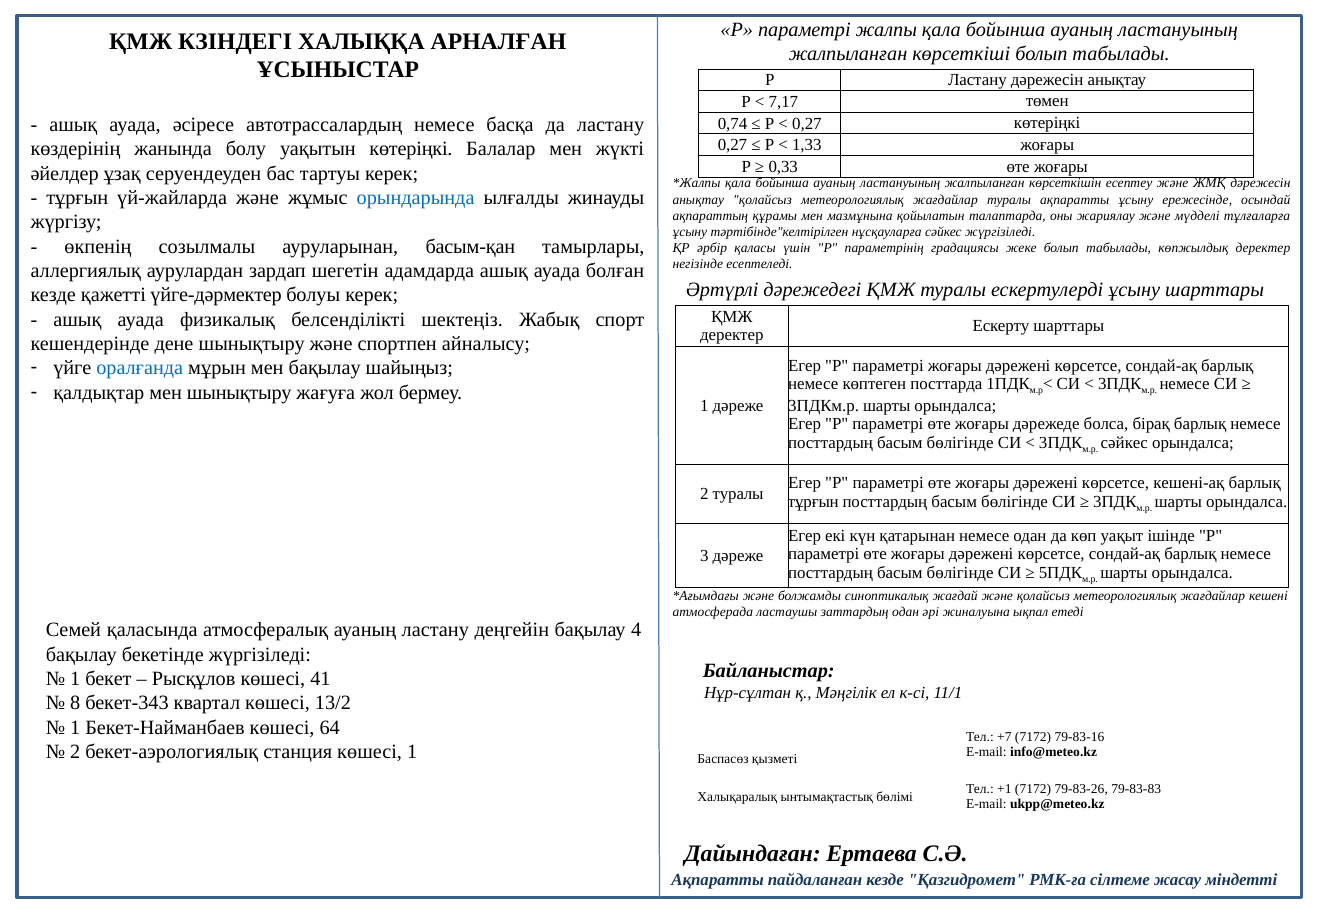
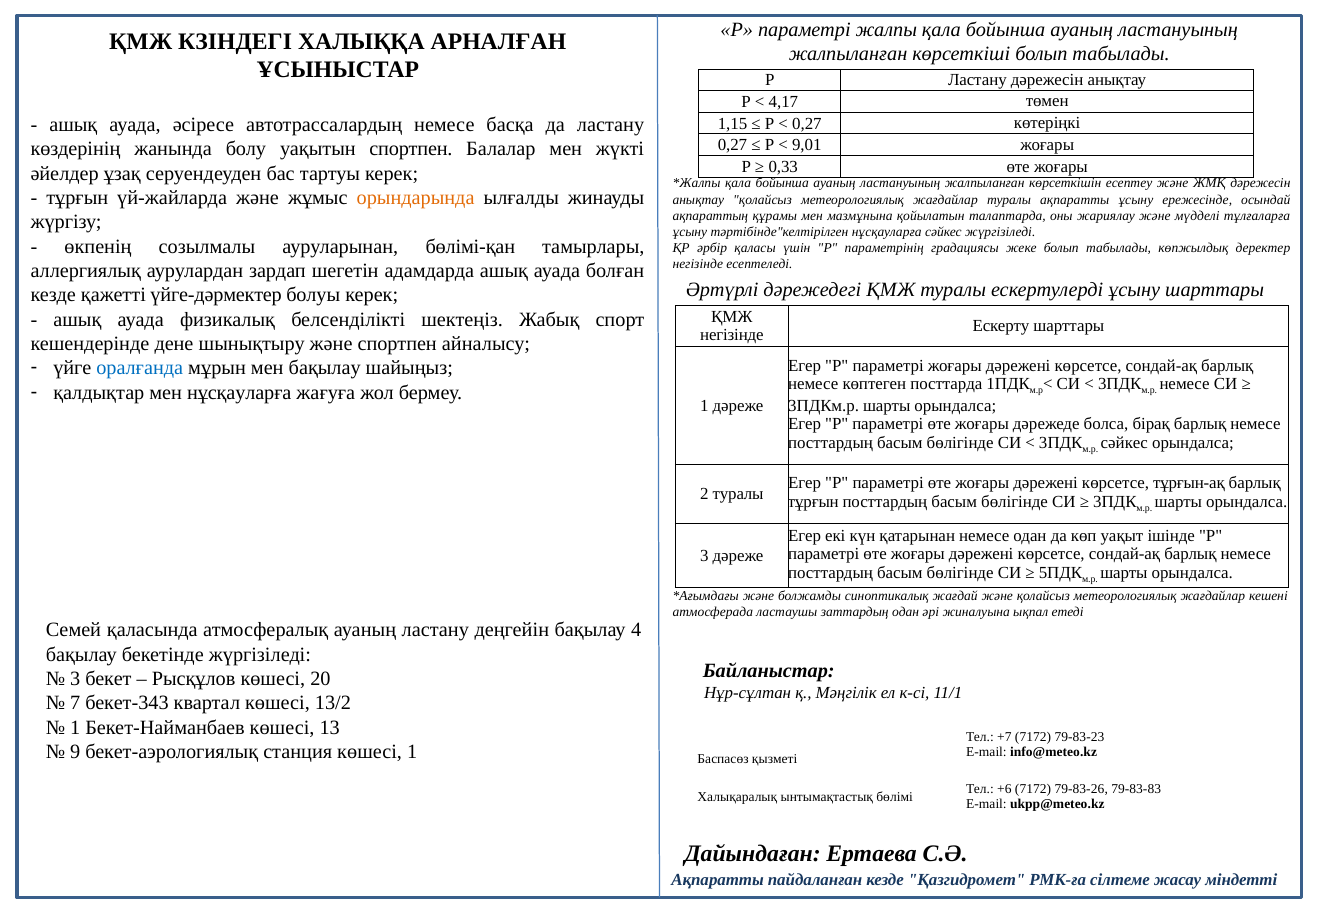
7,17: 7,17 -> 4,17
0,74: 0,74 -> 1,15
1,33: 1,33 -> 9,01
уақытын көтеріңкі: көтеріңкі -> спортпен
орындарында colour: blue -> orange
басым-қан: басым-қан -> бөлімі-қан
деректер at (732, 335): деректер -> негізінде
мен шынықтыру: шынықтыру -> нұсқауларға
кешені-ақ: кешені-ақ -> тұрғын-ақ
1 at (75, 679): 1 -> 3
41: 41 -> 20
8: 8 -> 7
64: 64 -> 13
79-83-16: 79-83-16 -> 79-83-23
2 at (75, 752): 2 -> 9
+1: +1 -> +6
